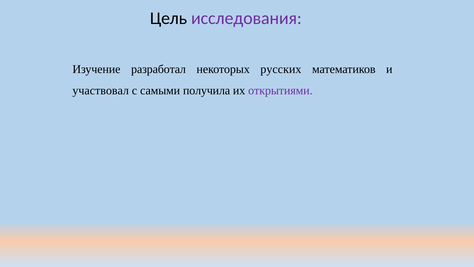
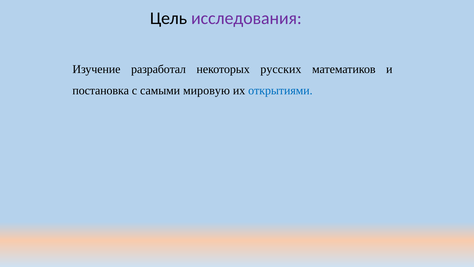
участвовал: участвовал -> постановка
получила: получила -> мировую
открытиями colour: purple -> blue
